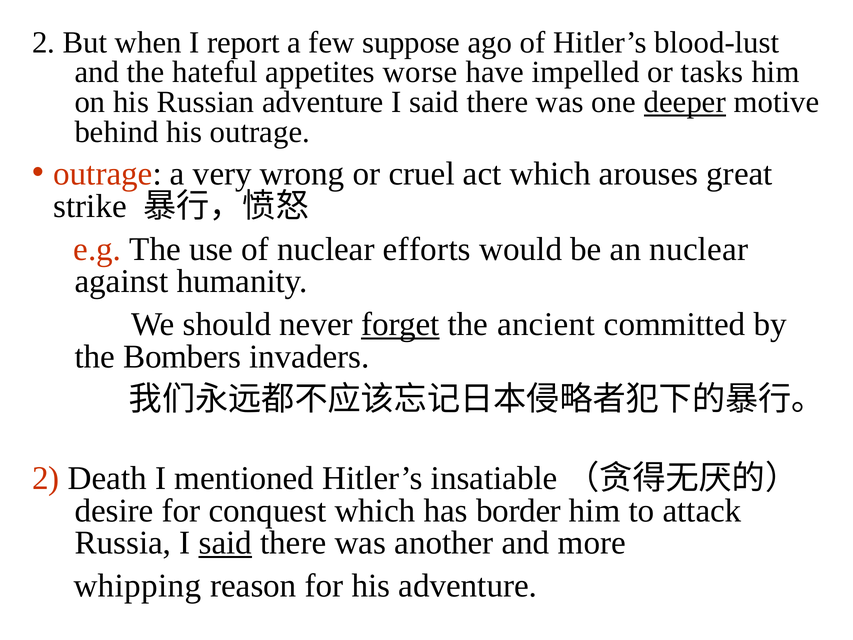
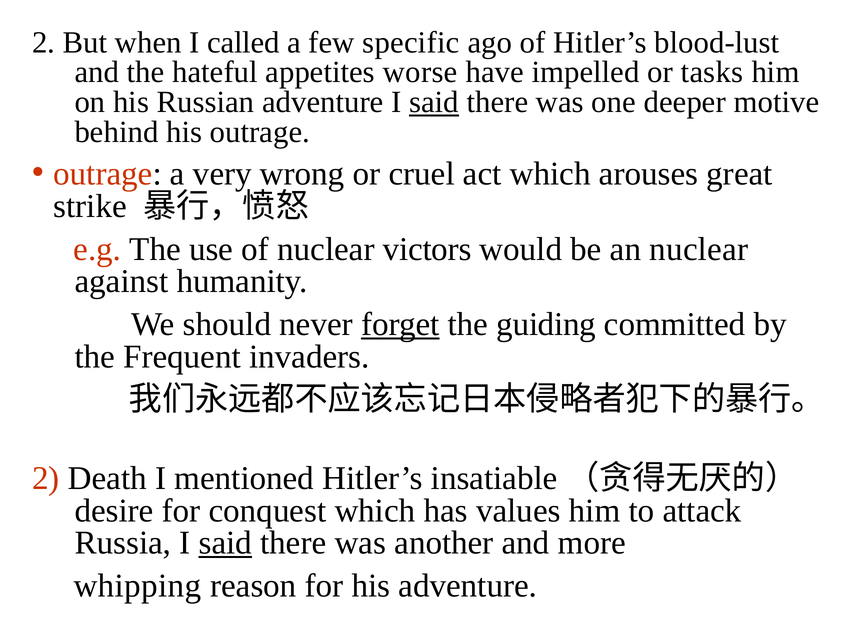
report: report -> called
suppose: suppose -> specific
said at (434, 102) underline: none -> present
deeper underline: present -> none
efforts: efforts -> victors
ancient: ancient -> guiding
Bombers: Bombers -> Frequent
border: border -> values
